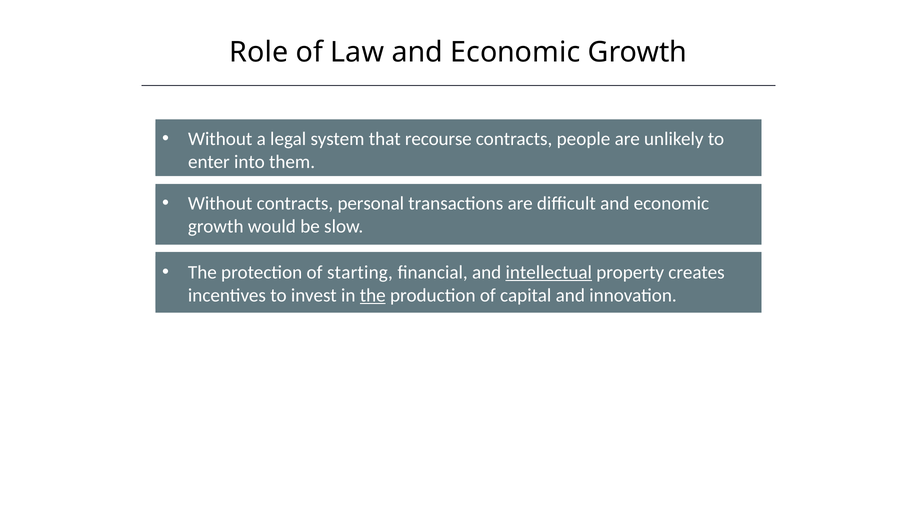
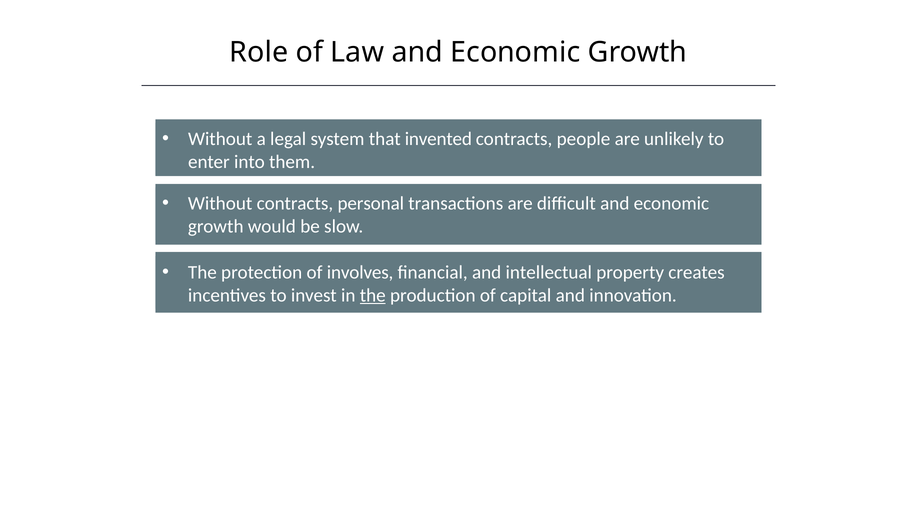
recourse: recourse -> invented
starting: starting -> involves
intellectual underline: present -> none
